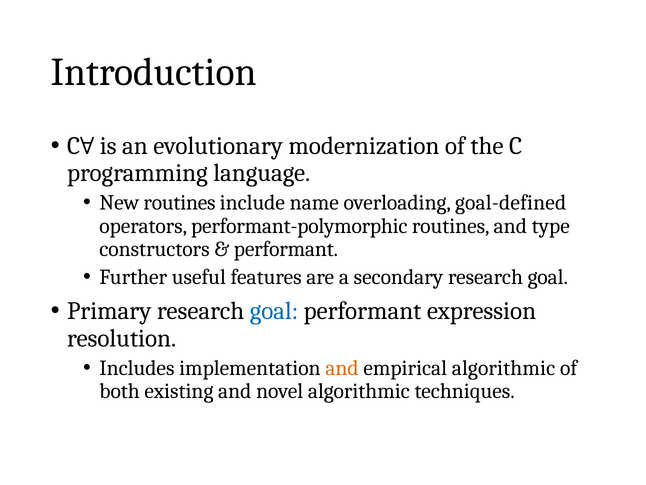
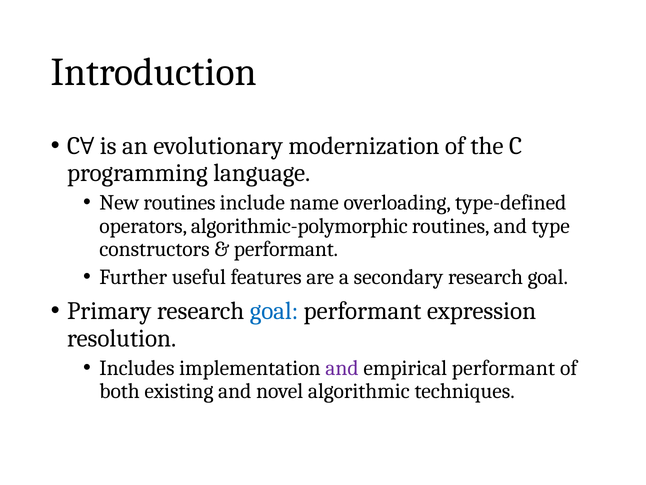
goal-defined: goal-defined -> type-defined
performant-polymorphic: performant-polymorphic -> algorithmic-polymorphic
and at (342, 368) colour: orange -> purple
empirical algorithmic: algorithmic -> performant
